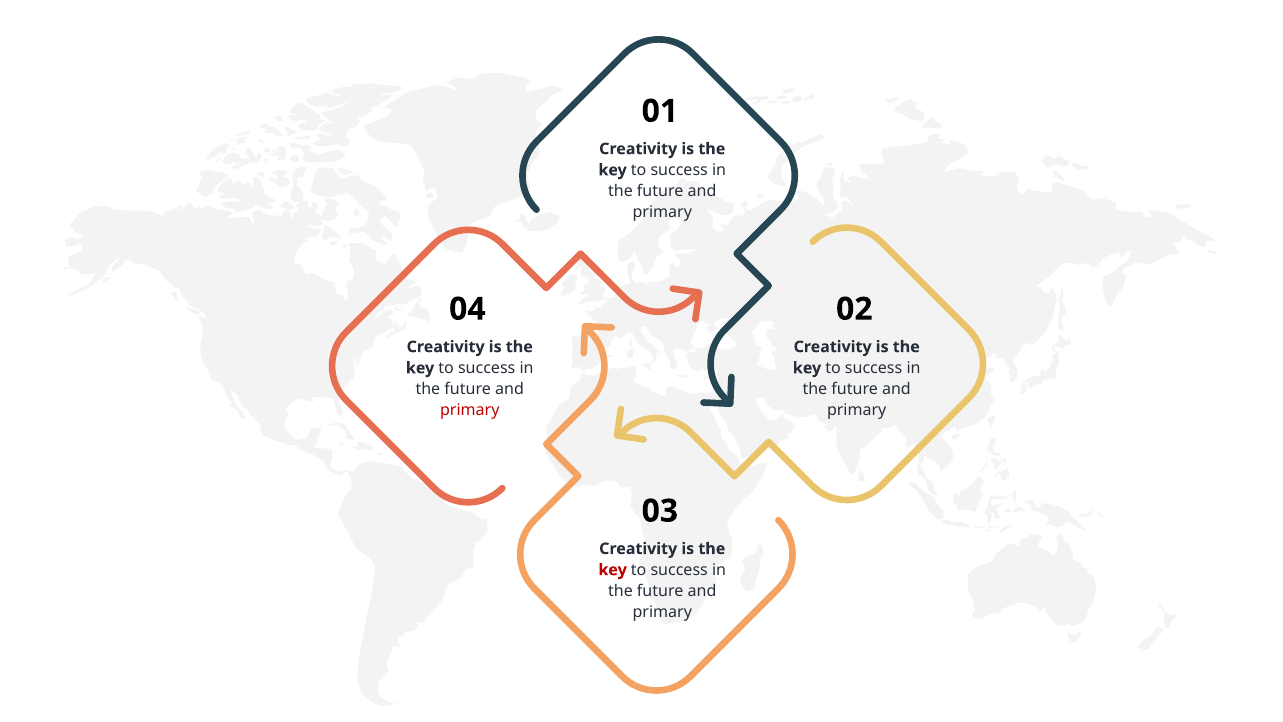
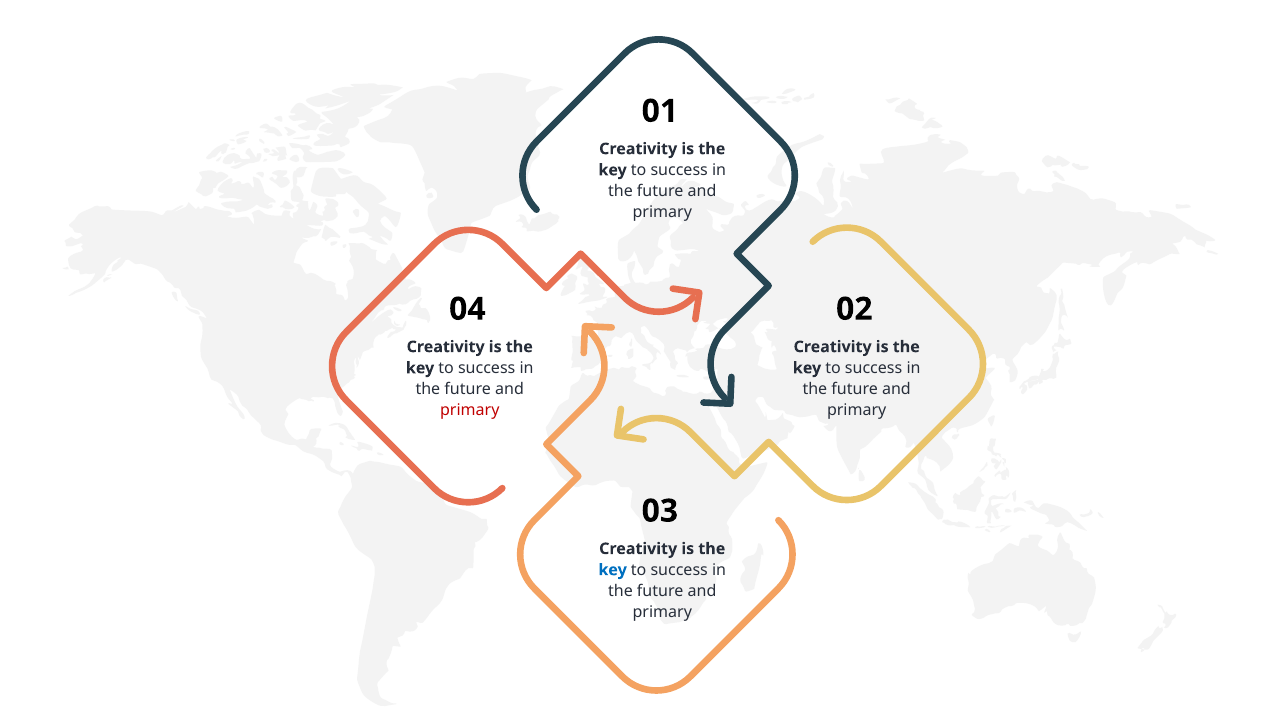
key at (613, 570) colour: red -> blue
